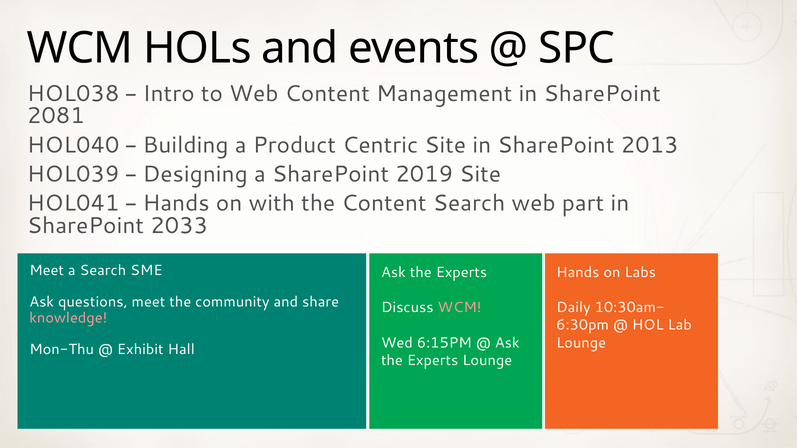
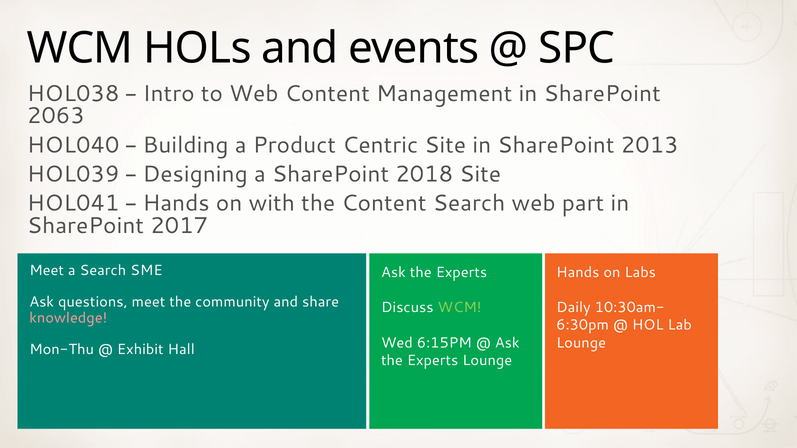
2081: 2081 -> 2063
2019: 2019 -> 2018
2033: 2033 -> 2017
WCM at (460, 308) colour: pink -> light green
